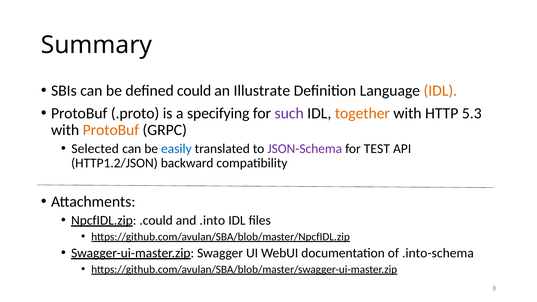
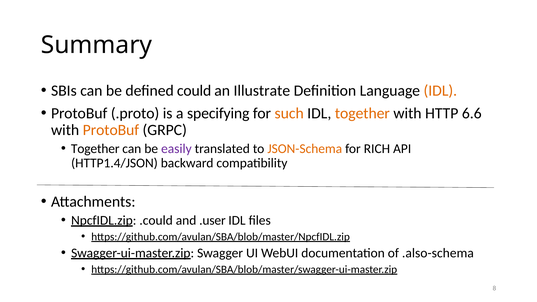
such colour: purple -> orange
5.3: 5.3 -> 6.6
Selected at (95, 149): Selected -> Together
easily colour: blue -> purple
JSON-Schema colour: purple -> orange
TEST: TEST -> RICH
HTTP1.2/JSON: HTTP1.2/JSON -> HTTP1.4/JSON
.into: .into -> .user
.into-schema: .into-schema -> .also-schema
